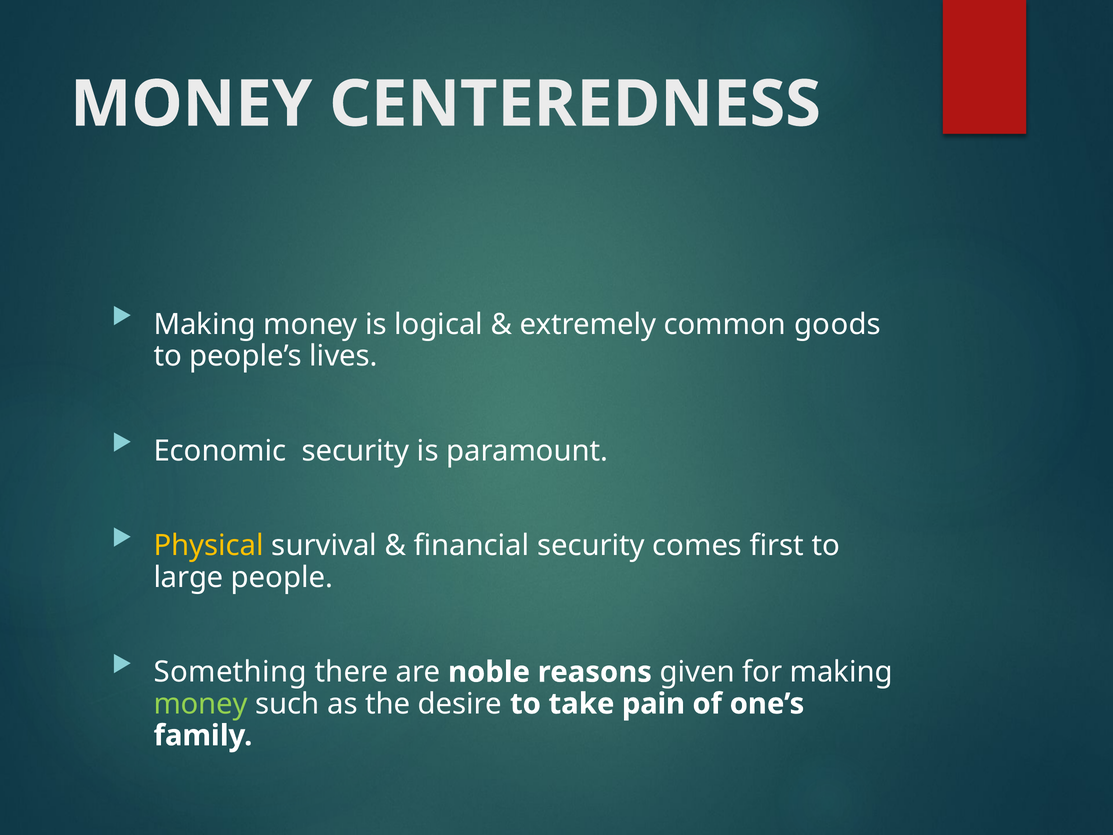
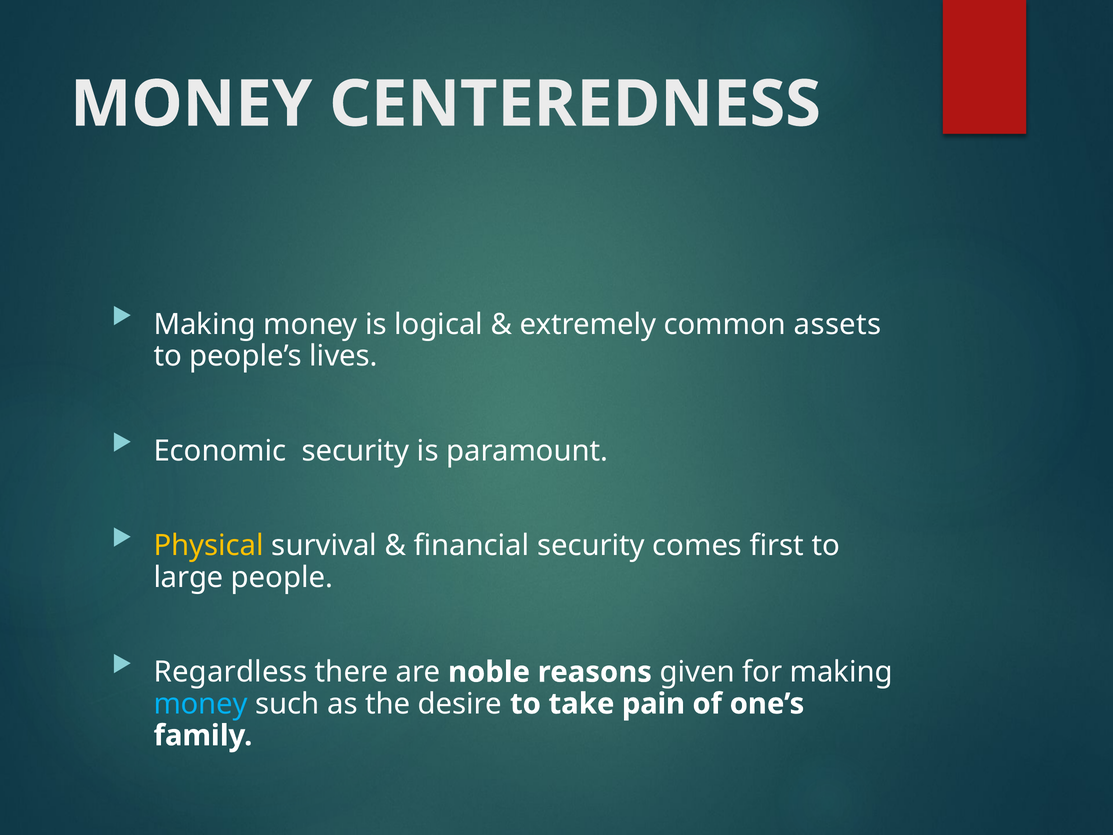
goods: goods -> assets
Something: Something -> Regardless
money at (201, 704) colour: light green -> light blue
